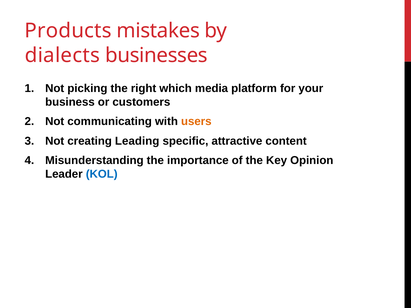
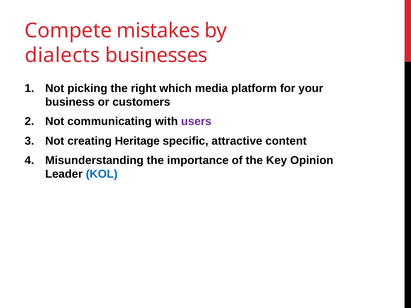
Products: Products -> Compete
users colour: orange -> purple
Leading: Leading -> Heritage
